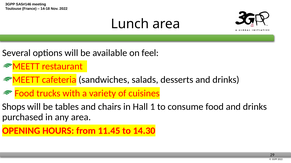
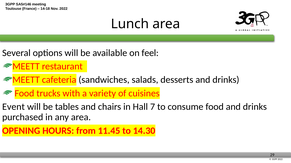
Shops: Shops -> Event
1: 1 -> 7
